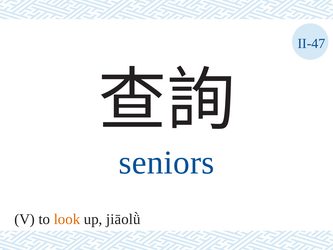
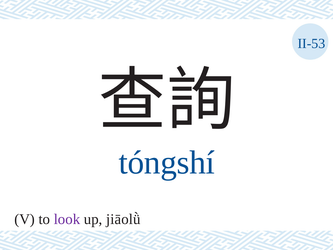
II-47: II-47 -> II-53
seniors: seniors -> tóngshí
look colour: orange -> purple
